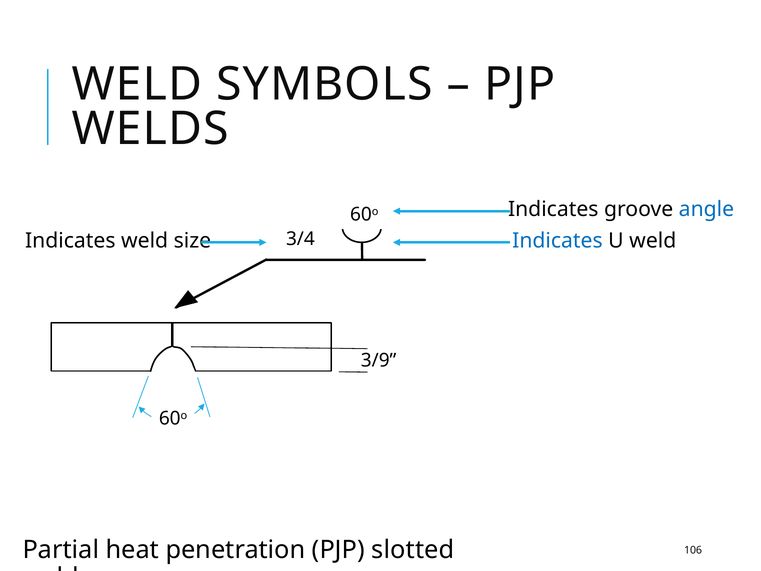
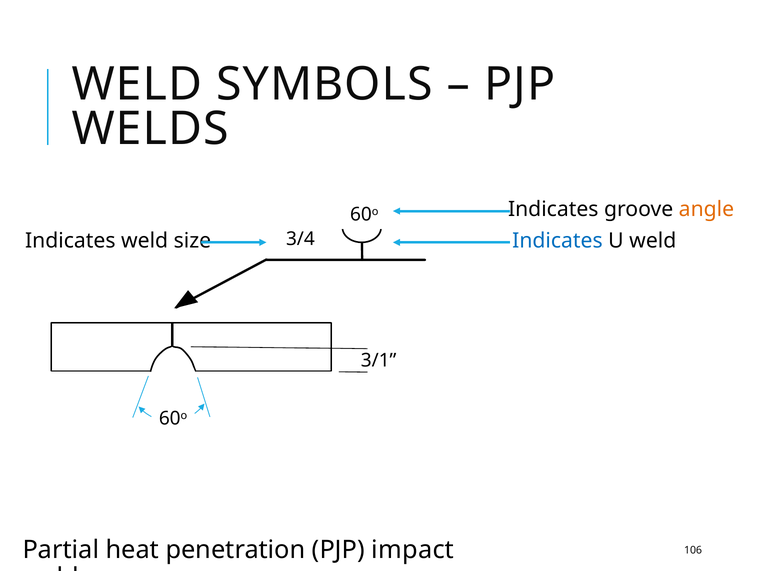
angle colour: blue -> orange
3/9: 3/9 -> 3/1
slotted: slotted -> impact
